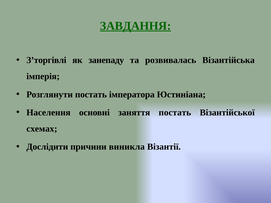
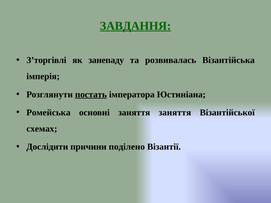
постать at (91, 95) underline: none -> present
Населення: Населення -> Ромейська
заняття постать: постать -> заняття
виникла: виникла -> поділено
